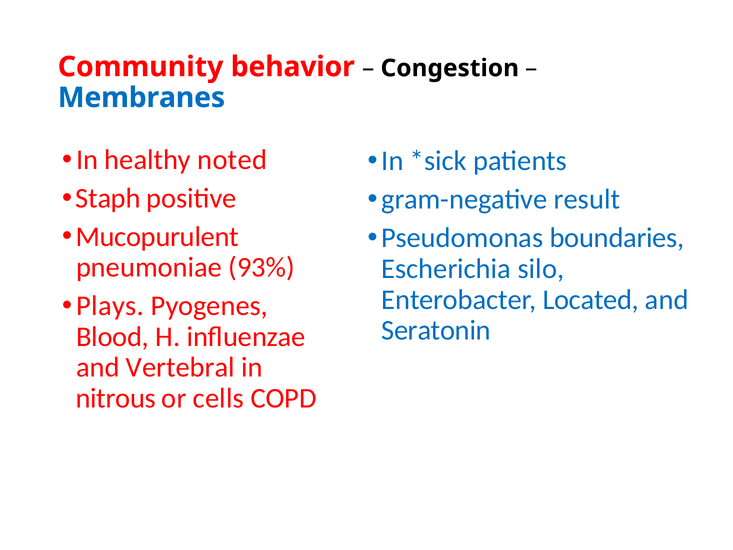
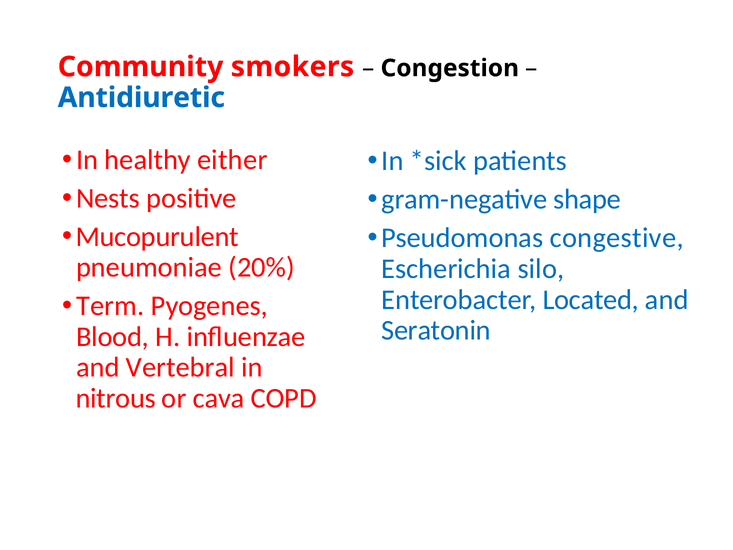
behavior: behavior -> smokers
Membranes: Membranes -> Antidiuretic
noted: noted -> either
Staph: Staph -> Nests
result: result -> shape
boundaries: boundaries -> congestive
93%: 93% -> 20%
Plays: Plays -> Term
cells: cells -> cava
